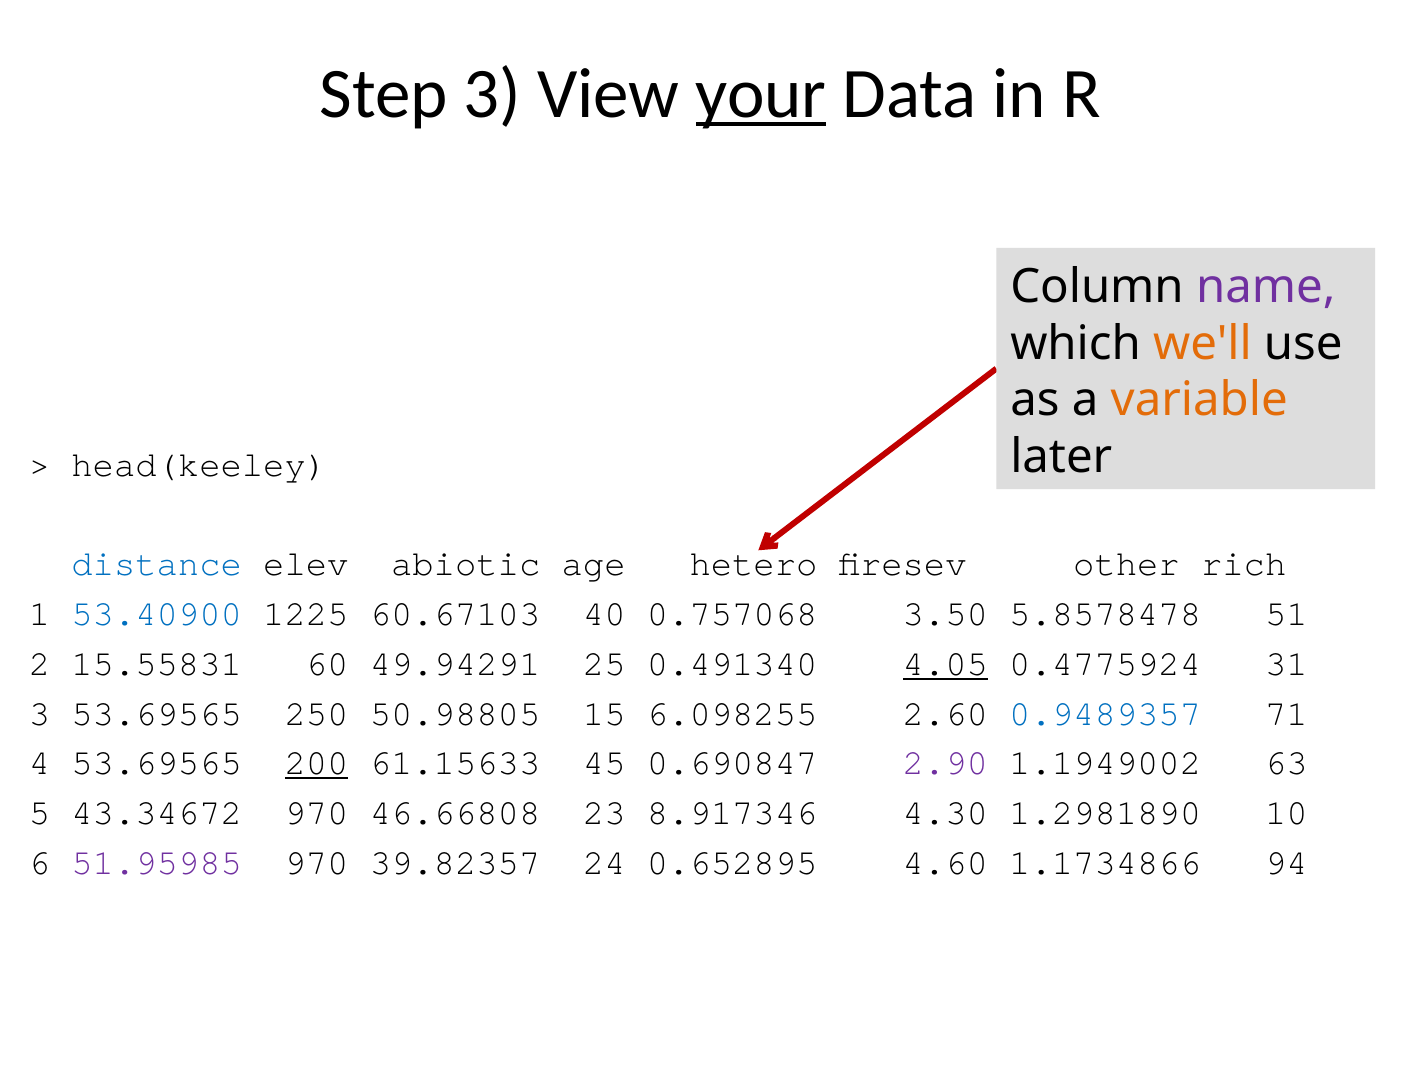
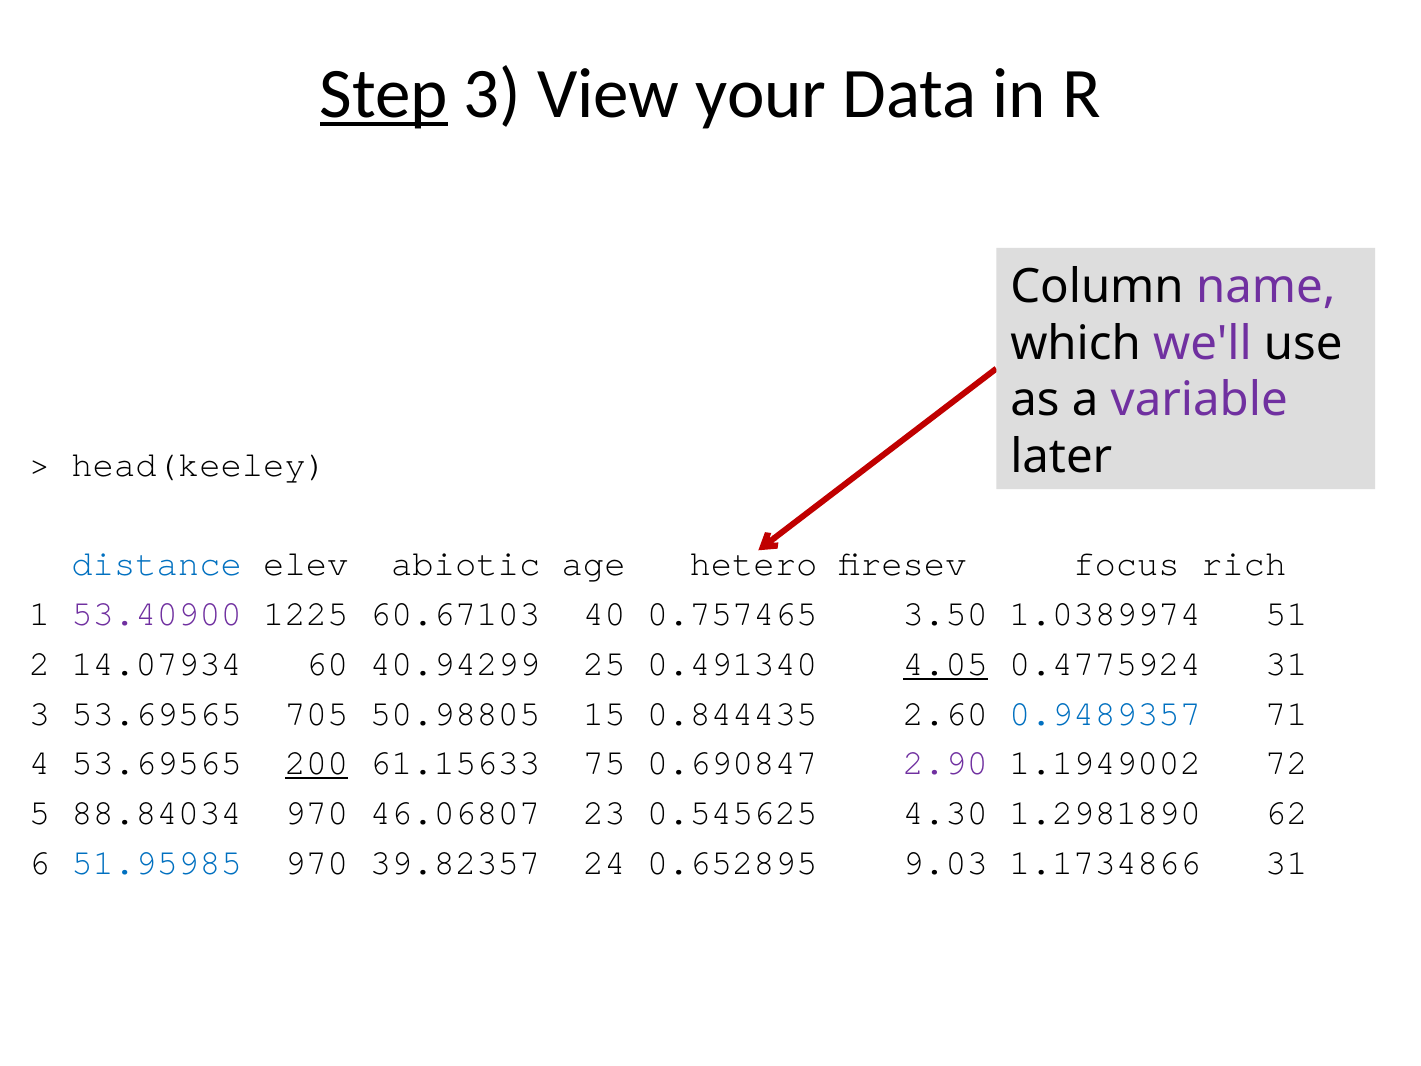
Step underline: none -> present
your underline: present -> none
we'll colour: orange -> purple
variable colour: orange -> purple
other: other -> focus
53.40900 colour: blue -> purple
0.757068: 0.757068 -> 0.757465
5.8578478: 5.8578478 -> 1.0389974
15.55831: 15.55831 -> 14.07934
49.94291: 49.94291 -> 40.94299
250: 250 -> 705
6.098255: 6.098255 -> 0.844435
45: 45 -> 75
63: 63 -> 72
43.34672: 43.34672 -> 88.84034
46.66808: 46.66808 -> 46.06807
8.917346: 8.917346 -> 0.545625
10: 10 -> 62
51.95985 colour: purple -> blue
4.60: 4.60 -> 9.03
1.1734866 94: 94 -> 31
